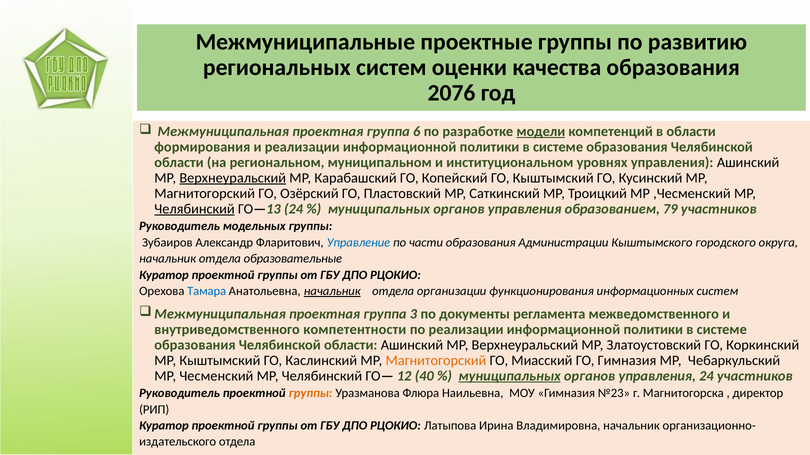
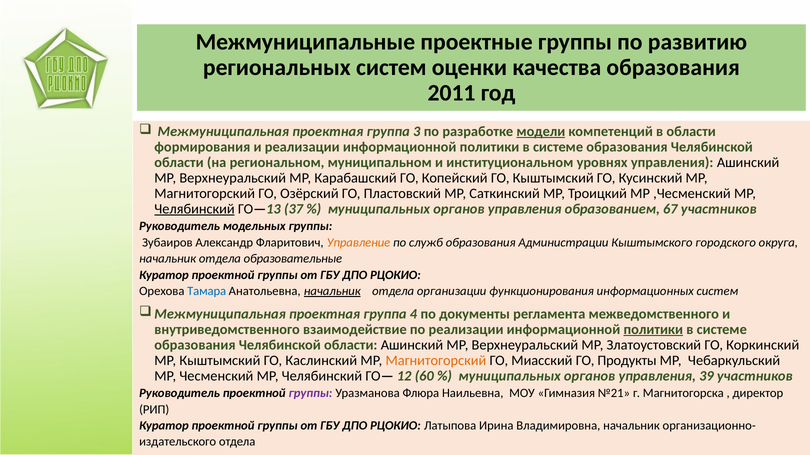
2076: 2076 -> 2011
6: 6 -> 3
Верхнеуральский at (233, 178) underline: present -> none
ГО—13 24: 24 -> 37
79: 79 -> 67
Управление colour: blue -> orange
части: части -> служб
3: 3 -> 4
компетентности: компетентности -> взаимодействие
политики at (653, 330) underline: none -> present
ГО Гимназия: Гимназия -> Продукты
40: 40 -> 60
муниципальных at (510, 376) underline: present -> none
управления 24: 24 -> 39
группы at (310, 394) colour: orange -> purple
№23: №23 -> №21
